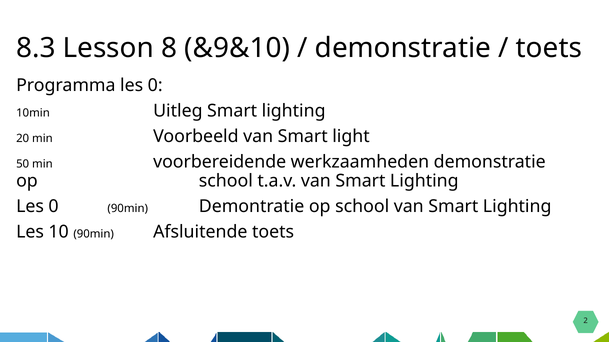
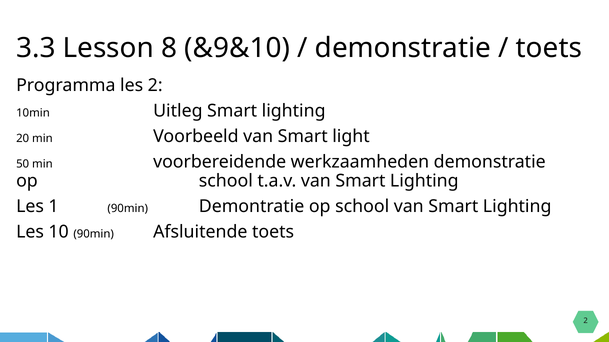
8.3: 8.3 -> 3.3
Programma les 0: 0 -> 2
0 at (54, 207): 0 -> 1
